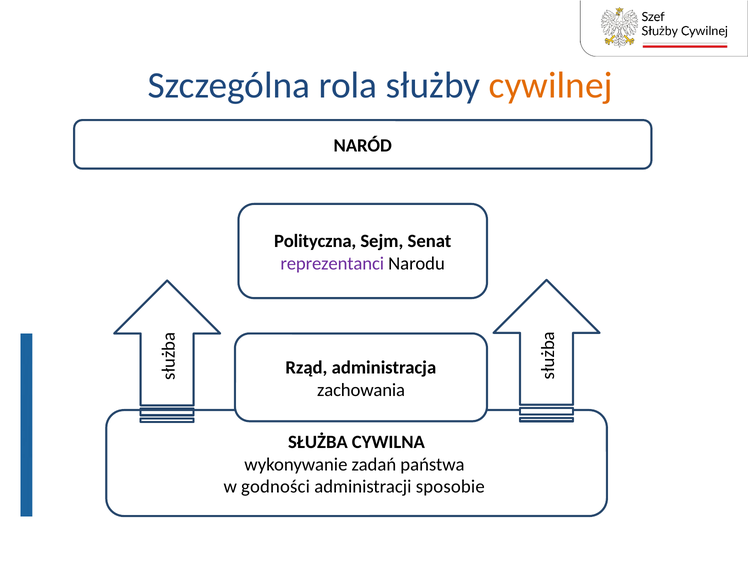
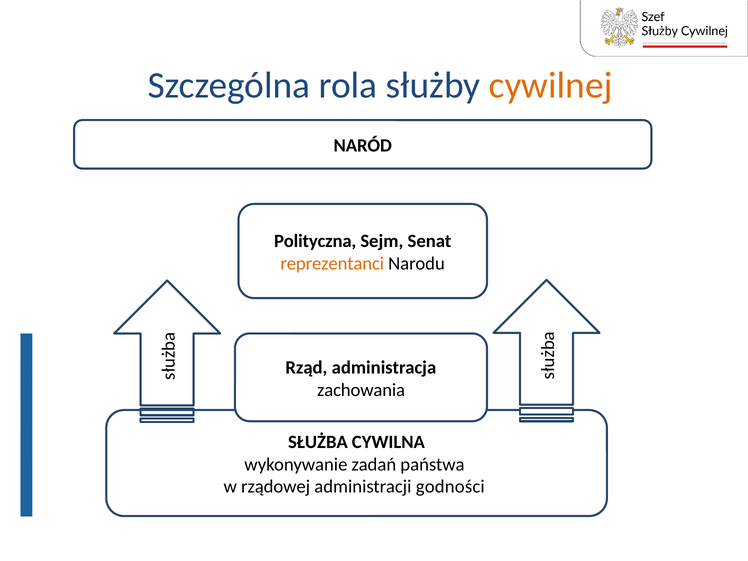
reprezentanci colour: purple -> orange
godności: godności -> rządowej
sposobie: sposobie -> godności
